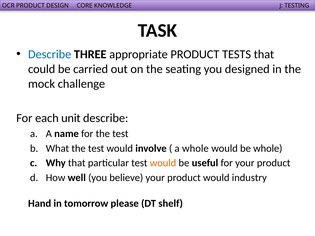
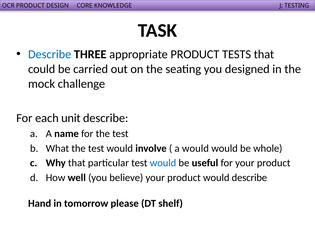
a whole: whole -> would
would at (163, 163) colour: orange -> blue
would industry: industry -> describe
